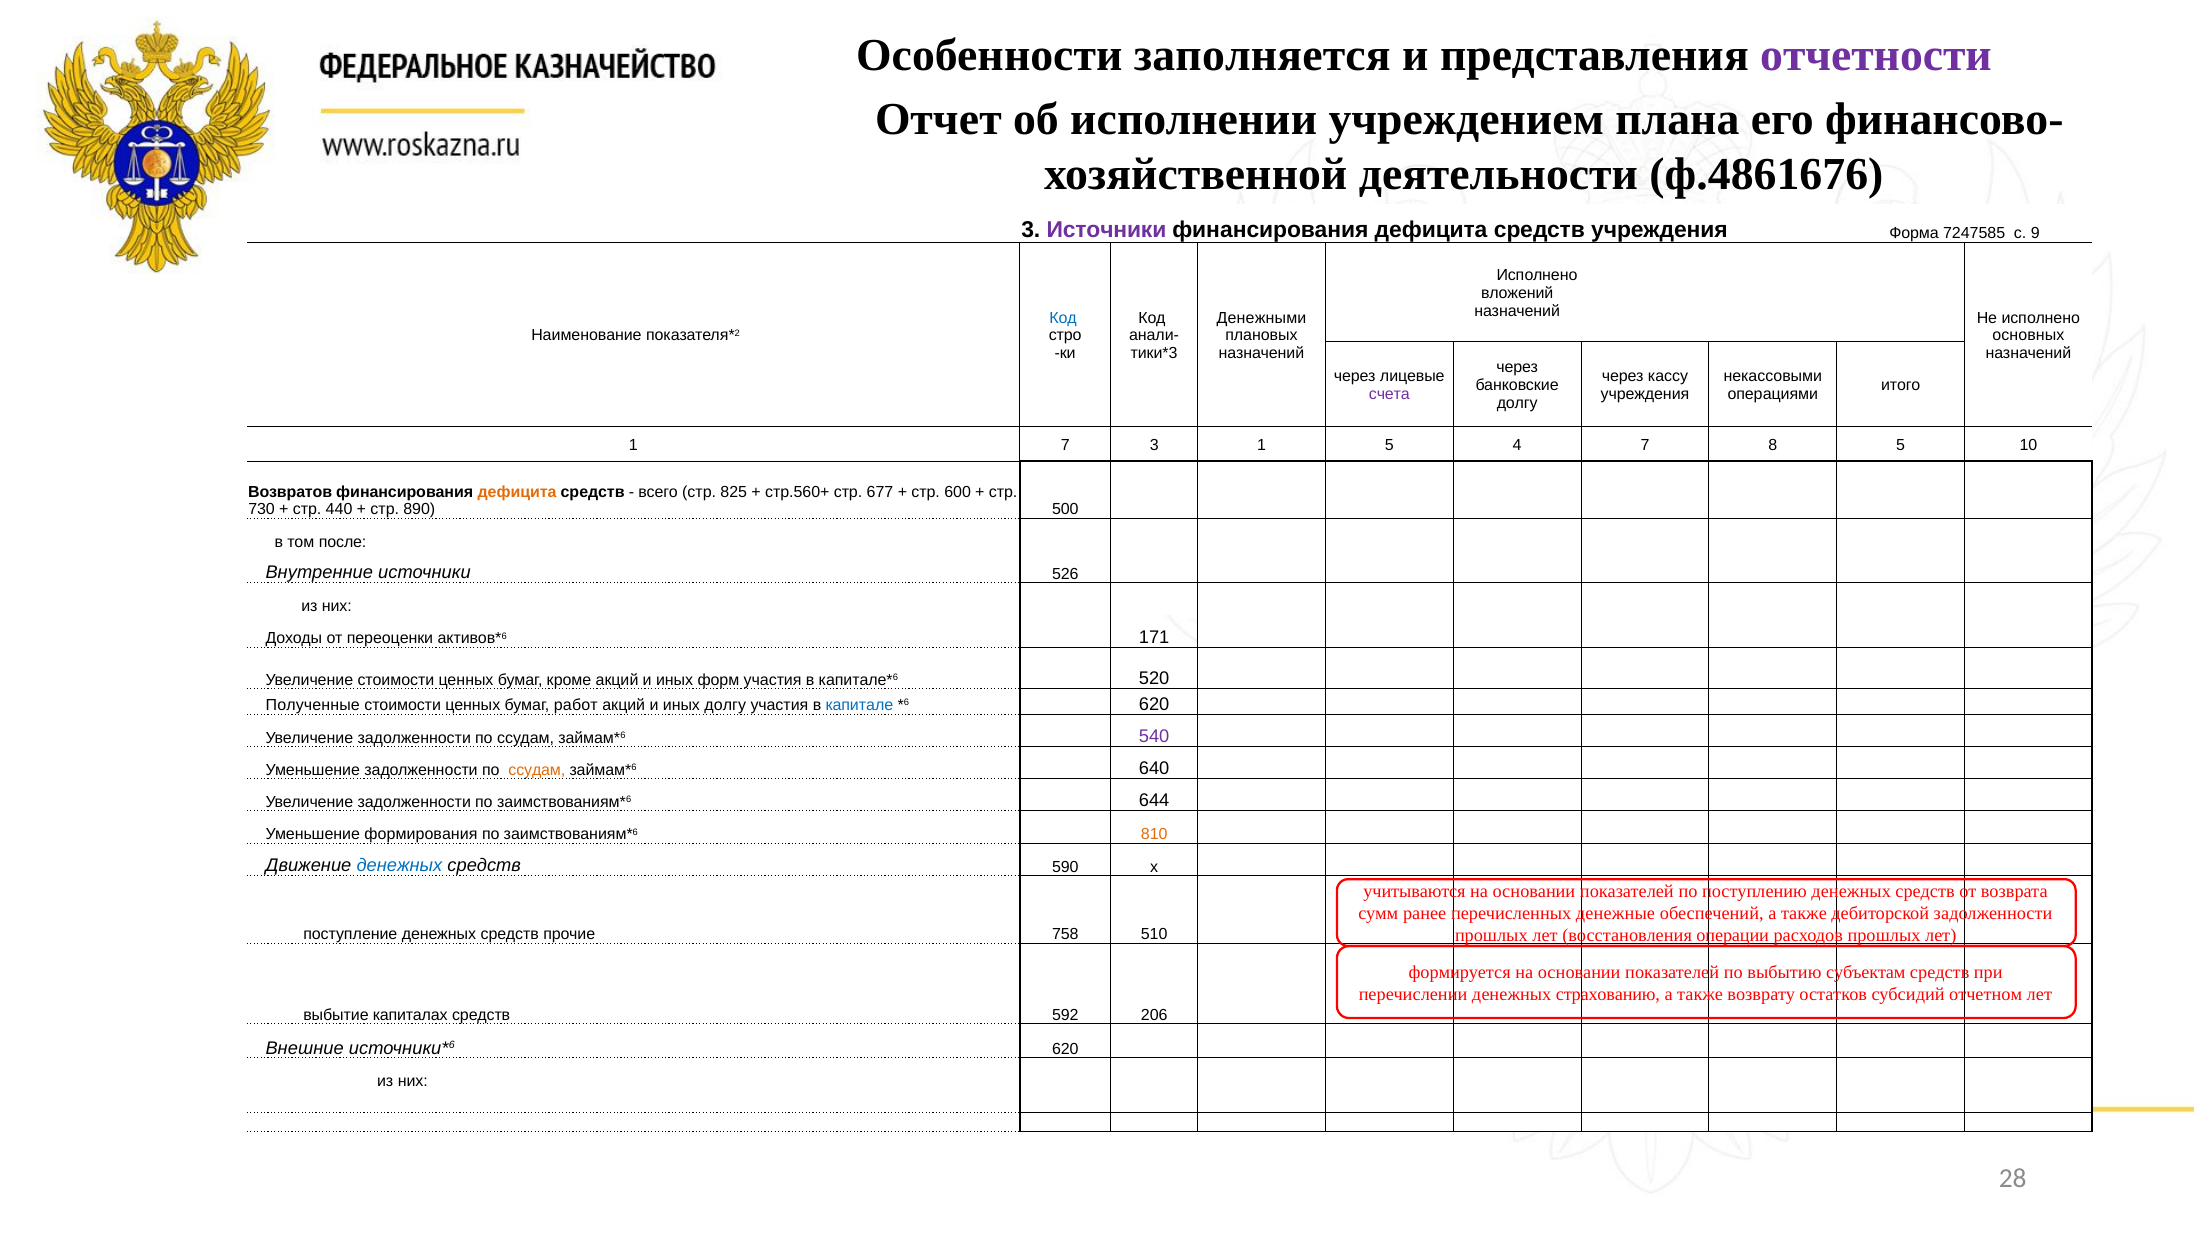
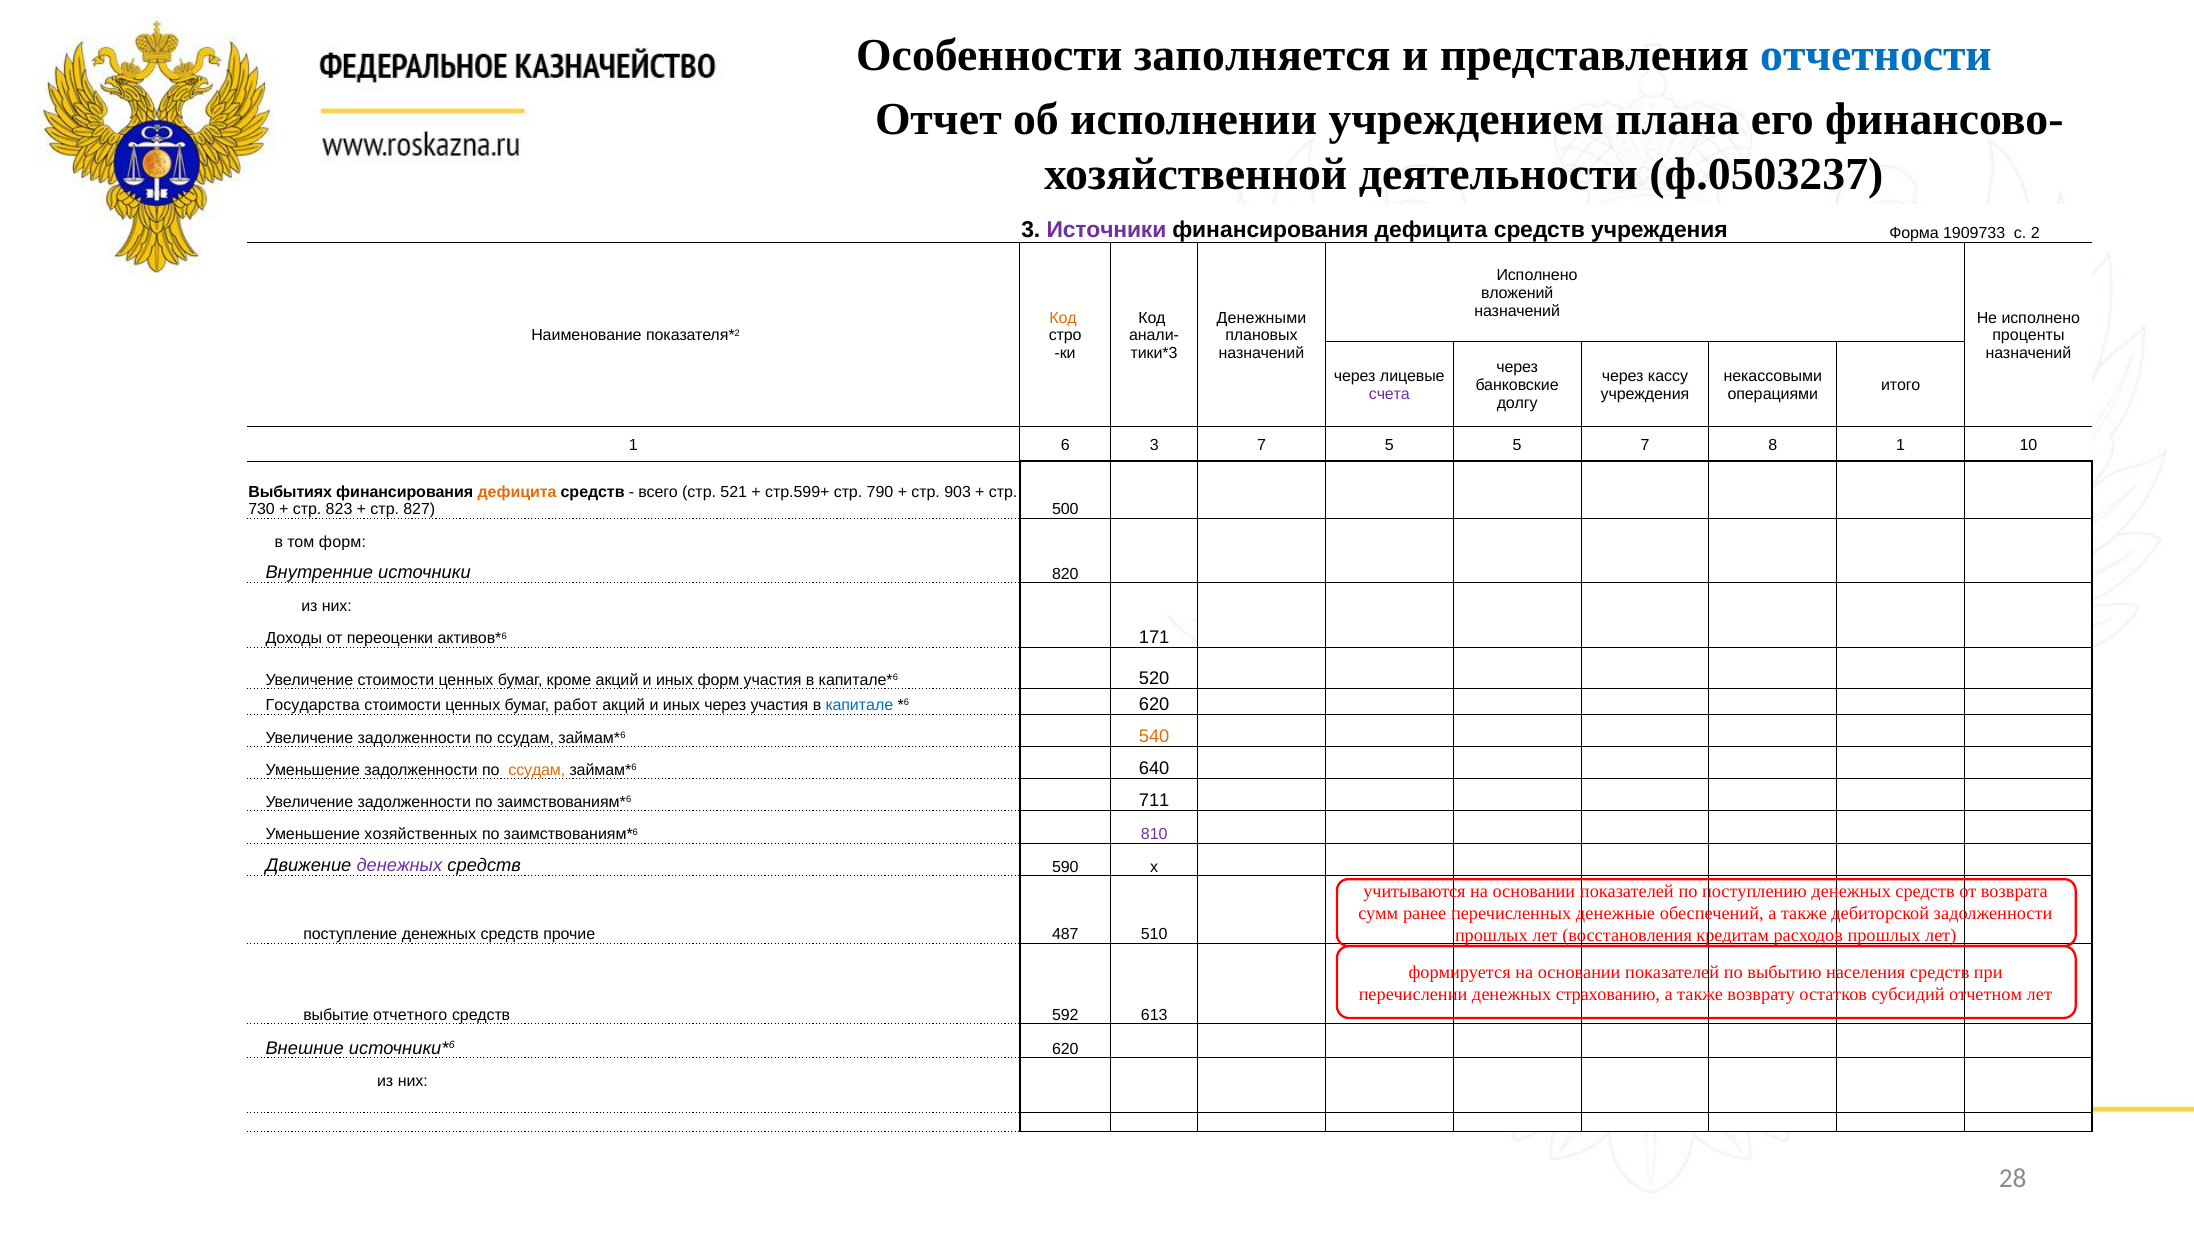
отчетности colour: purple -> blue
ф.4861676: ф.4861676 -> ф.0503237
7247585: 7247585 -> 1909733
9: 9 -> 2
Код at (1063, 318) colour: blue -> orange
основных: основных -> проценты
1 7: 7 -> 6
3 1: 1 -> 7
5 4: 4 -> 5
8 5: 5 -> 1
Возвратов: Возвратов -> Выбытиях
825: 825 -> 521
стр.560+: стр.560+ -> стр.599+
677: 677 -> 790
600: 600 -> 903
440: 440 -> 823
890: 890 -> 827
том после: после -> форм
526: 526 -> 820
Полученные: Полученные -> Государства
иных долгу: долгу -> через
540 colour: purple -> orange
644: 644 -> 711
формирования: формирования -> хозяйственных
810 colour: orange -> purple
денежных at (399, 866) colour: blue -> purple
758: 758 -> 487
операции: операции -> кредитам
субъектам: субъектам -> населения
капиталах: капиталах -> отчетного
206: 206 -> 613
